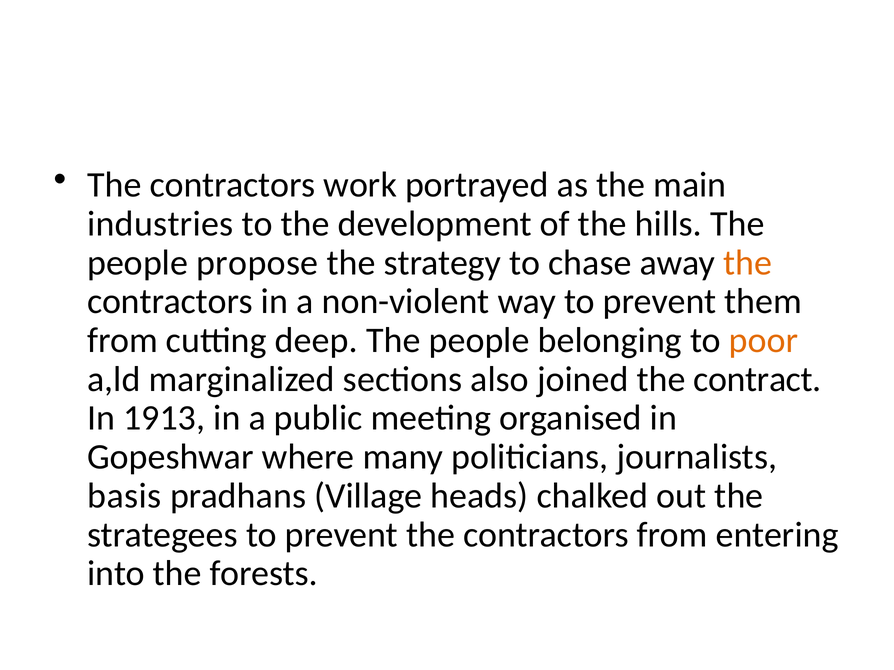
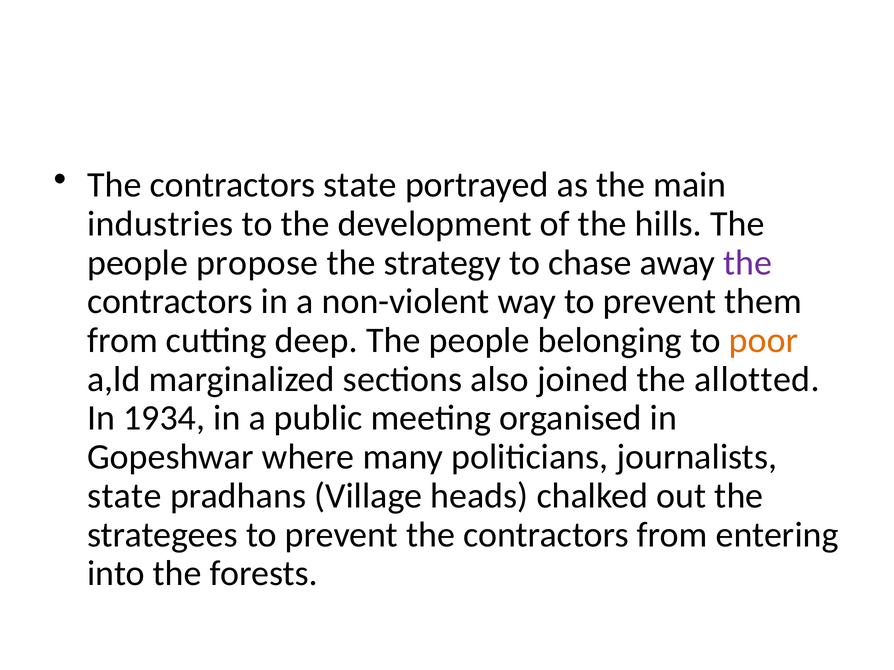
contractors work: work -> state
the at (748, 263) colour: orange -> purple
contract: contract -> allotted
1913: 1913 -> 1934
basis at (124, 496): basis -> state
